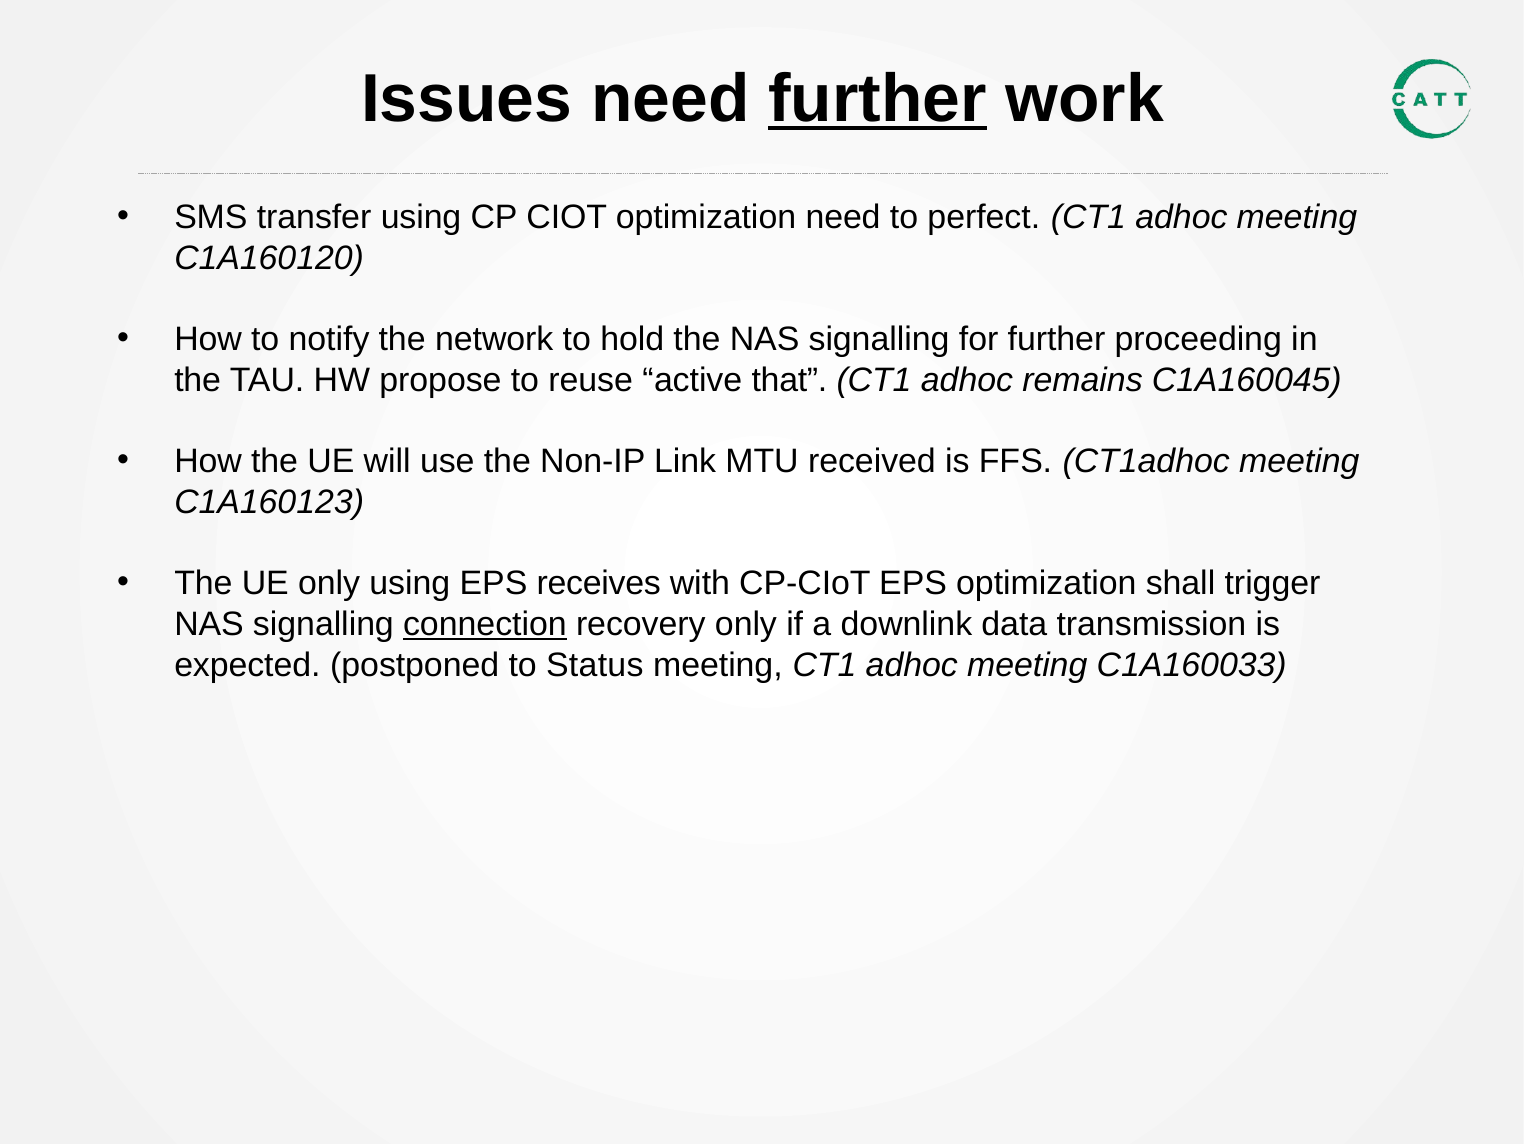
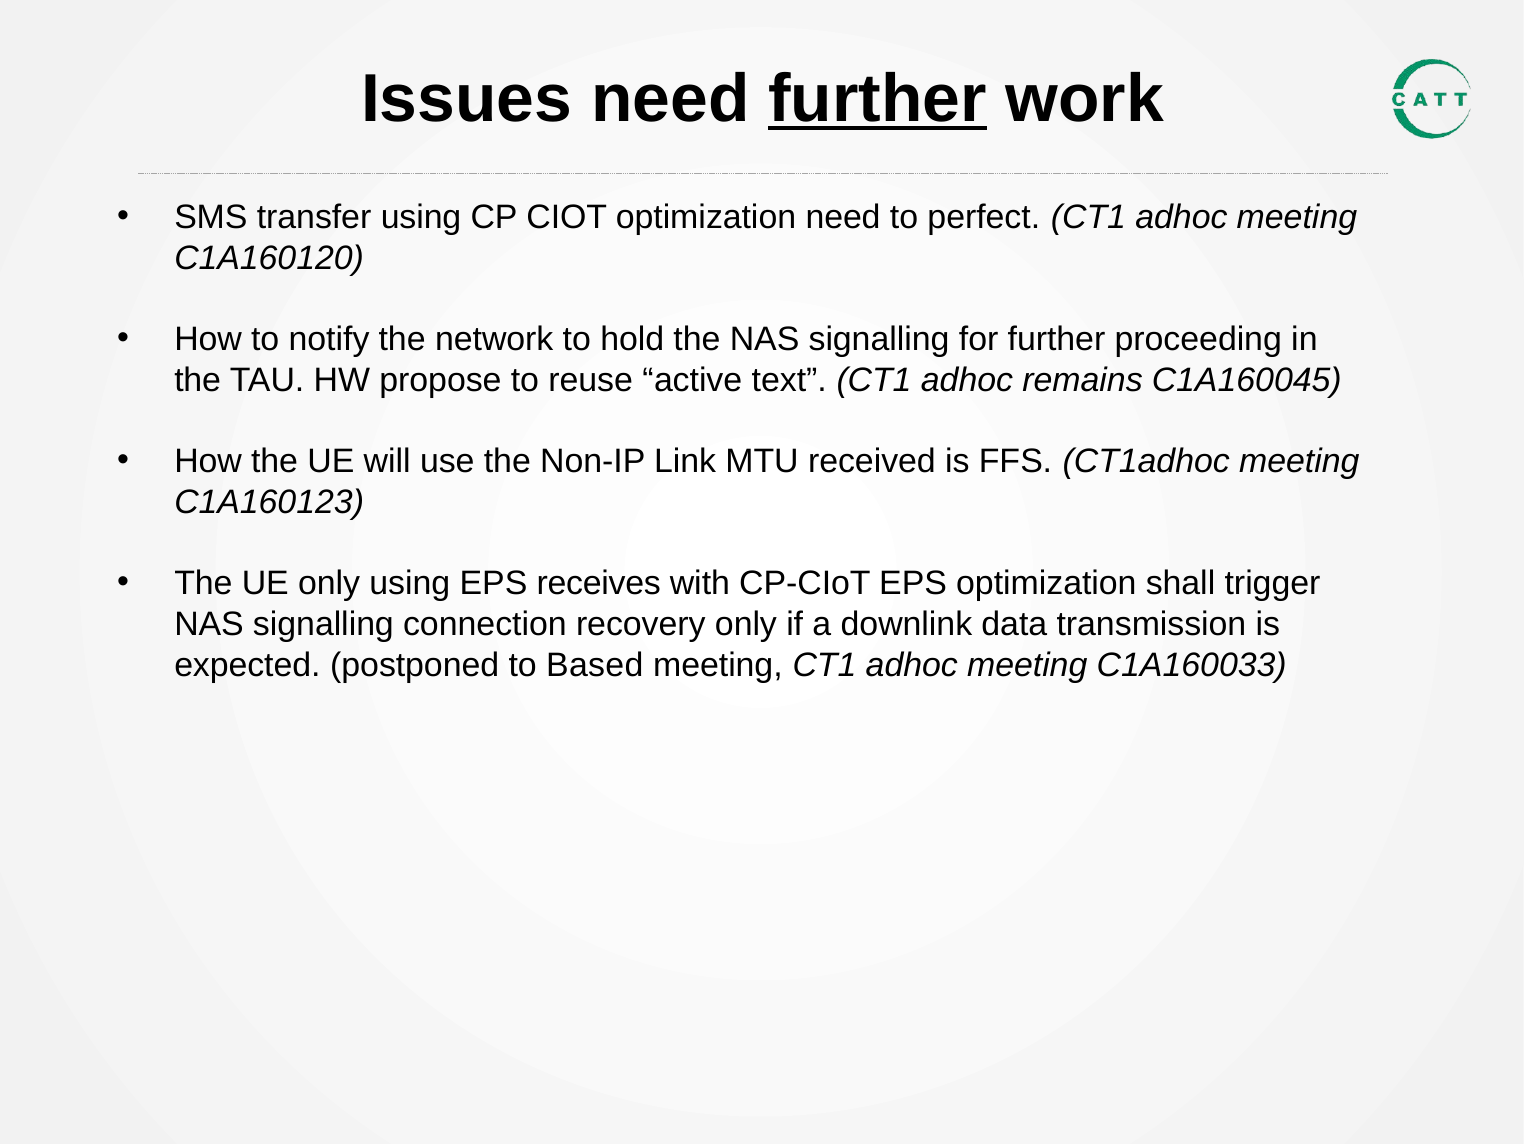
that: that -> text
connection underline: present -> none
Status: Status -> Based
